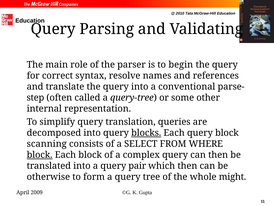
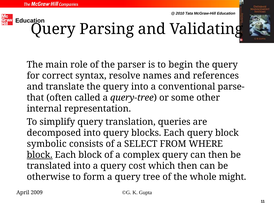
step: step -> that
blocks underline: present -> none
scanning: scanning -> symbolic
pair: pair -> cost
